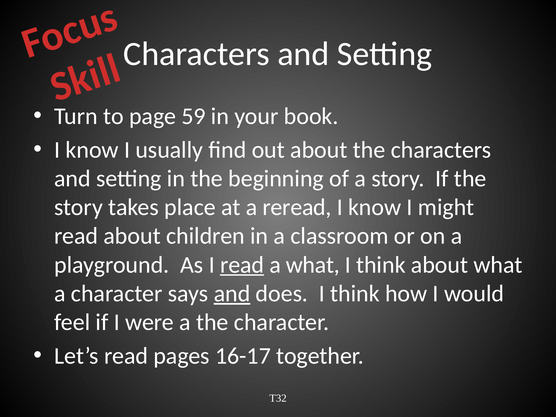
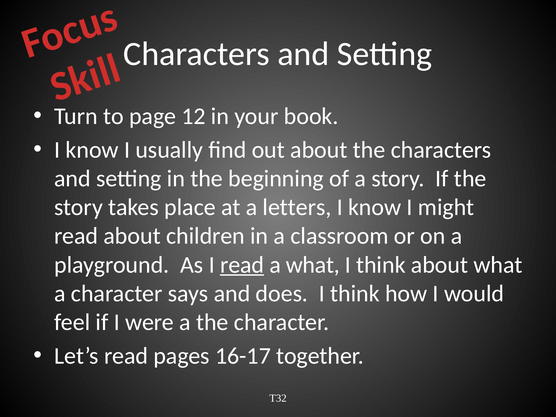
59: 59 -> 12
reread: reread -> letters
and at (232, 294) underline: present -> none
